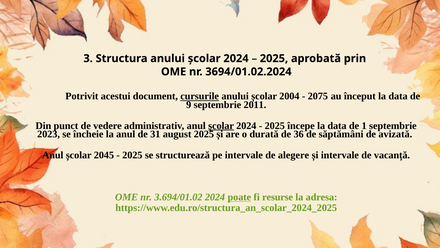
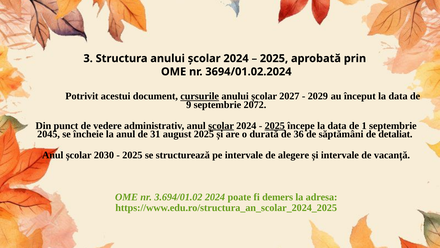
2004: 2004 -> 2027
2075: 2075 -> 2029
2011: 2011 -> 2072
2025 at (275, 125) underline: none -> present
2023: 2023 -> 2045
avizată: avizată -> detaliat
2045: 2045 -> 2030
poate underline: present -> none
resurse: resurse -> demers
